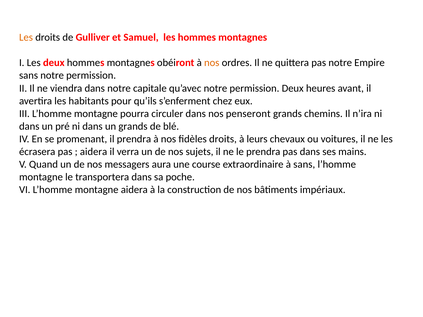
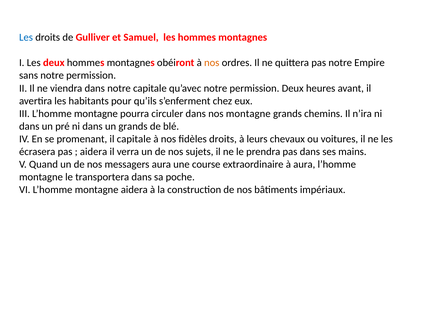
Les at (26, 37) colour: orange -> blue
nos penseront: penseront -> montagne
il prendra: prendra -> capitale
à sans: sans -> aura
